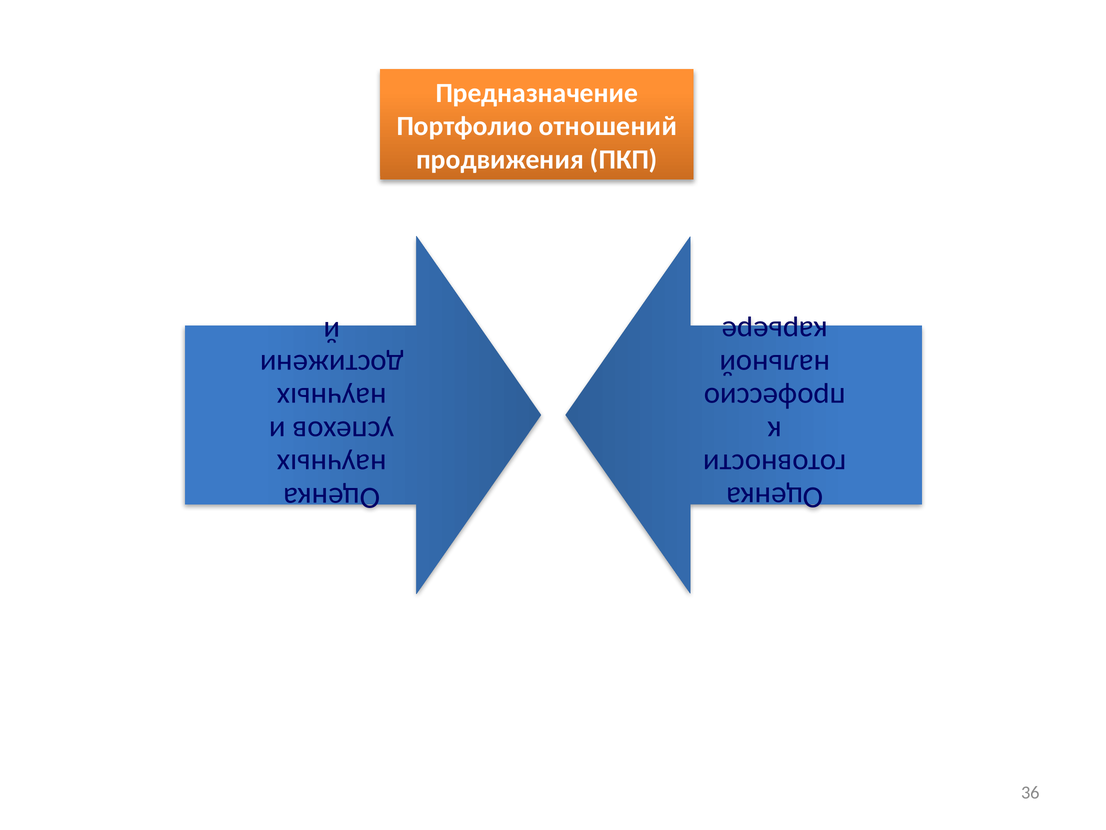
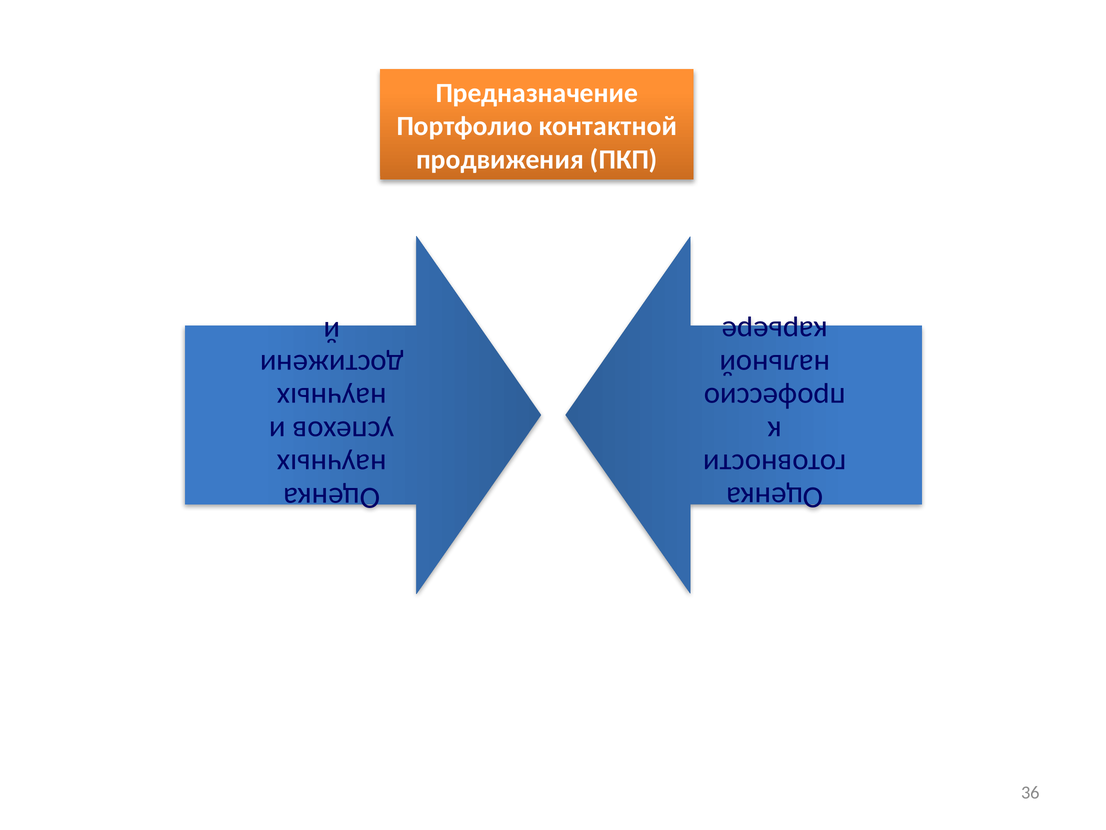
отношений: отношений -> контактной
